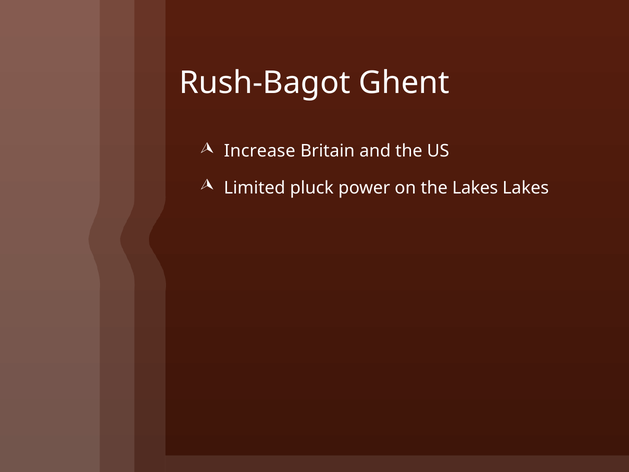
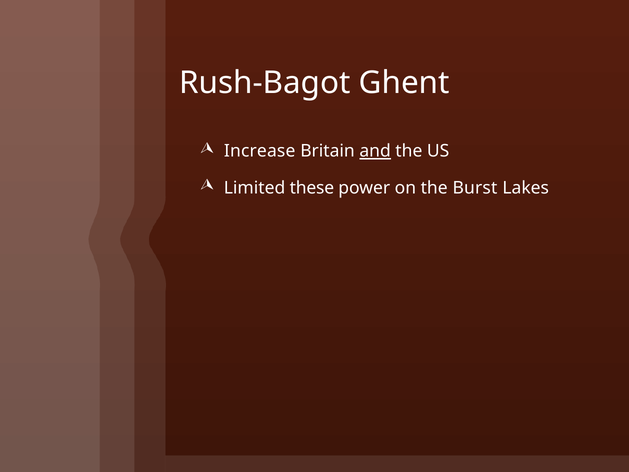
and underline: none -> present
pluck: pluck -> these
the Lakes: Lakes -> Burst
